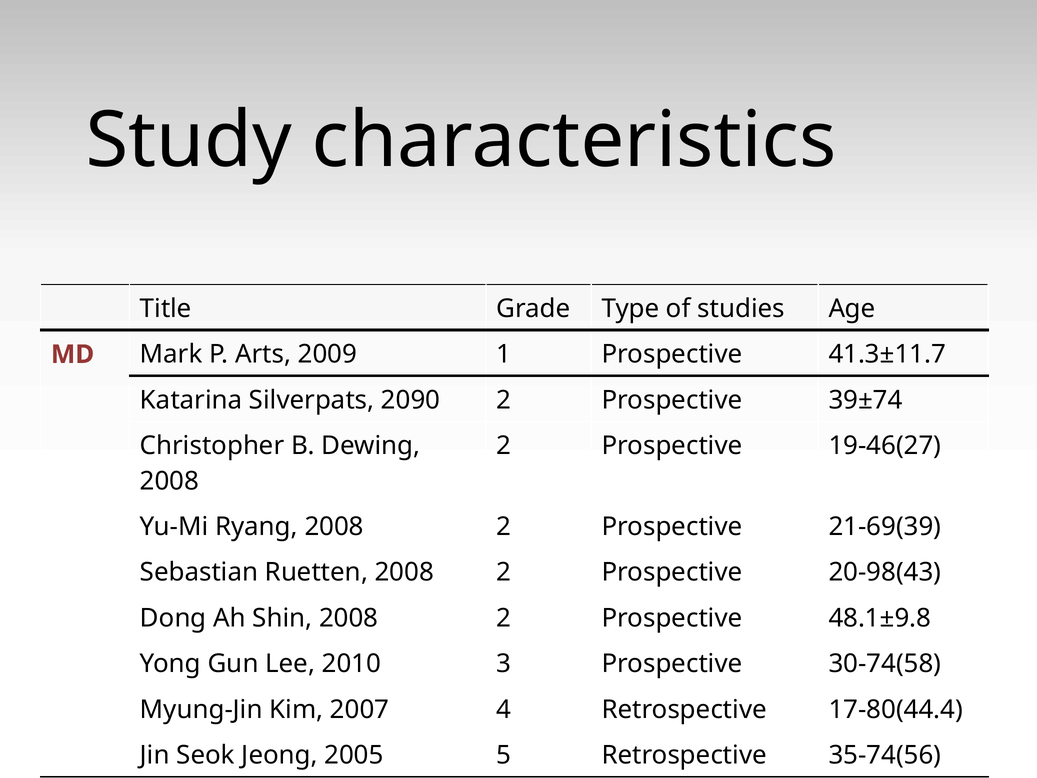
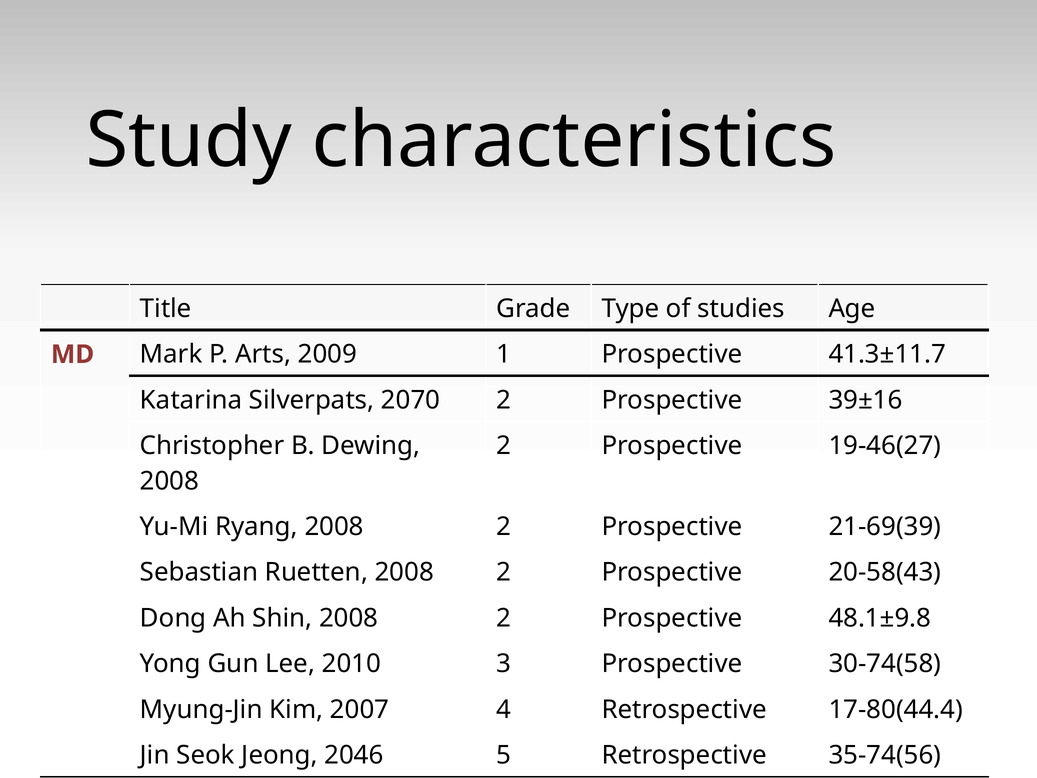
2090: 2090 -> 2070
39±74: 39±74 -> 39±16
20-98(43: 20-98(43 -> 20-58(43
2005: 2005 -> 2046
